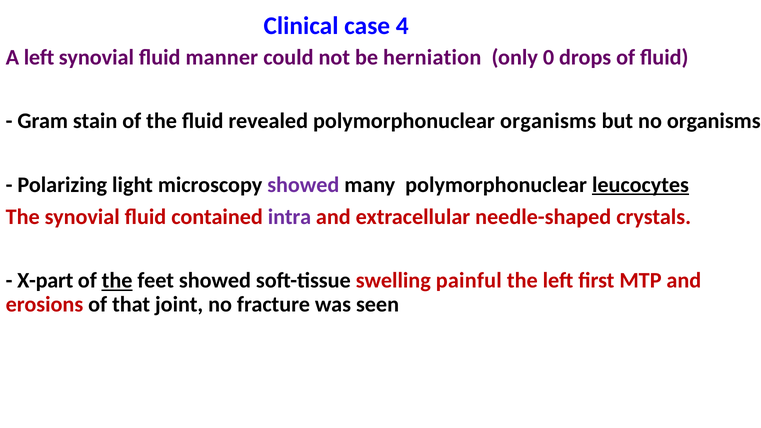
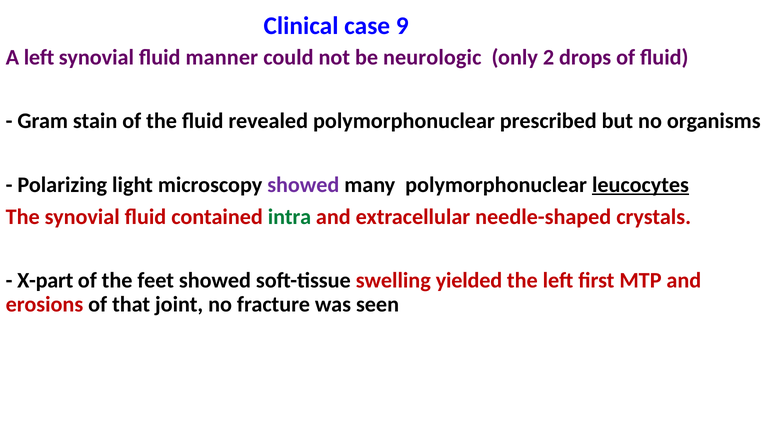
4: 4 -> 9
herniation: herniation -> neurologic
0: 0 -> 2
polymorphonuclear organisms: organisms -> prescribed
intra colour: purple -> green
the at (117, 281) underline: present -> none
painful: painful -> yielded
